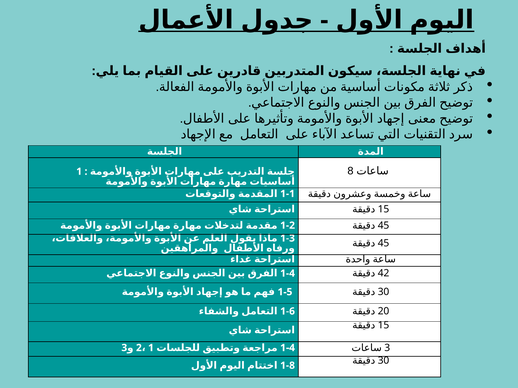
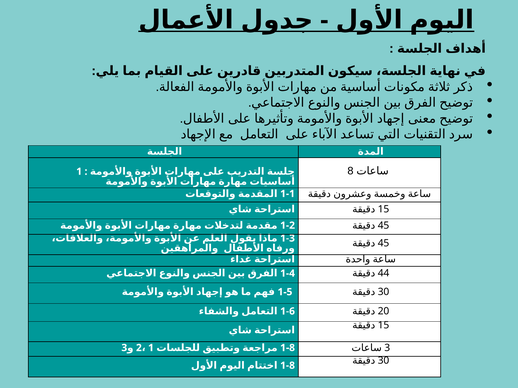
42: 42 -> 44
1-4 at (288, 348): 1-4 -> 1-8
